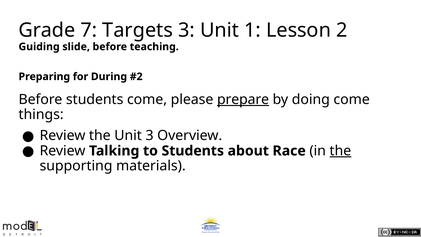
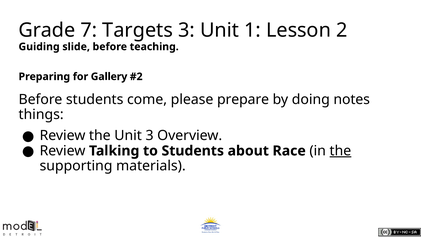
During: During -> Gallery
prepare underline: present -> none
doing come: come -> notes
